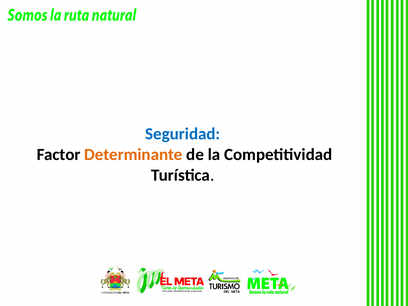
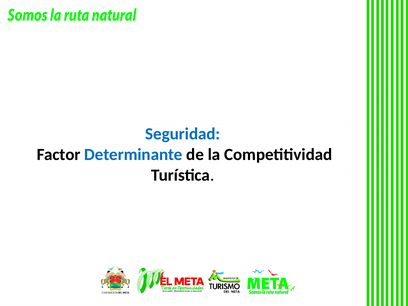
Determinante colour: orange -> blue
